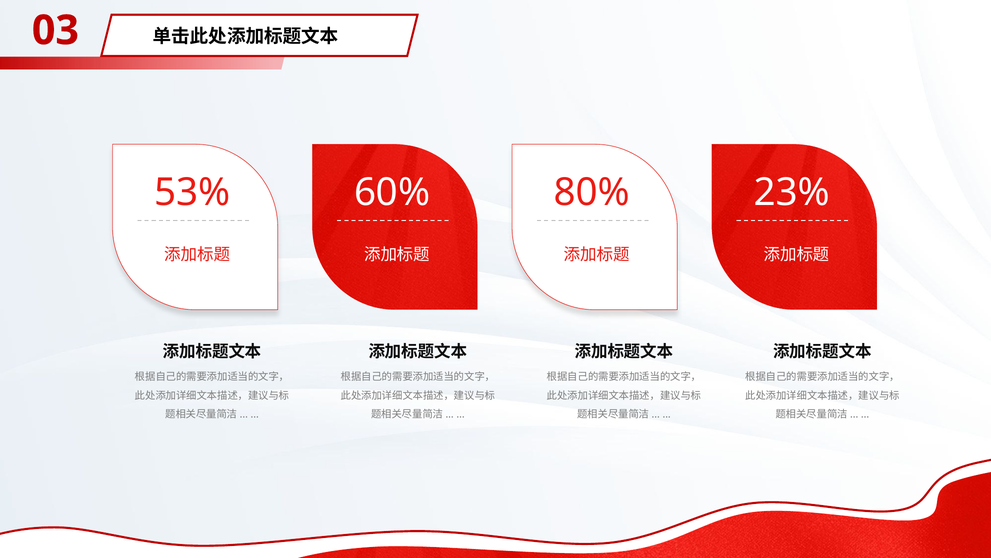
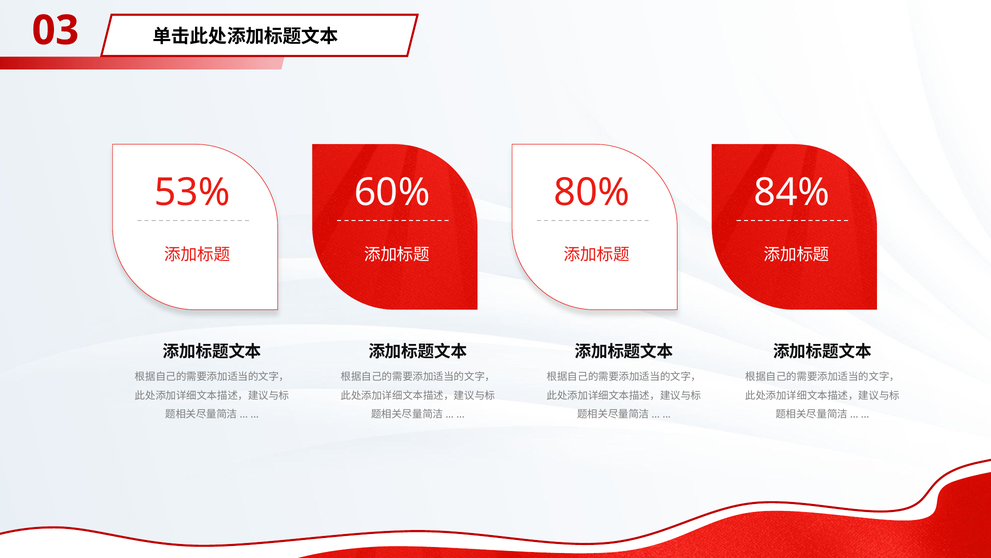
23%: 23% -> 84%
